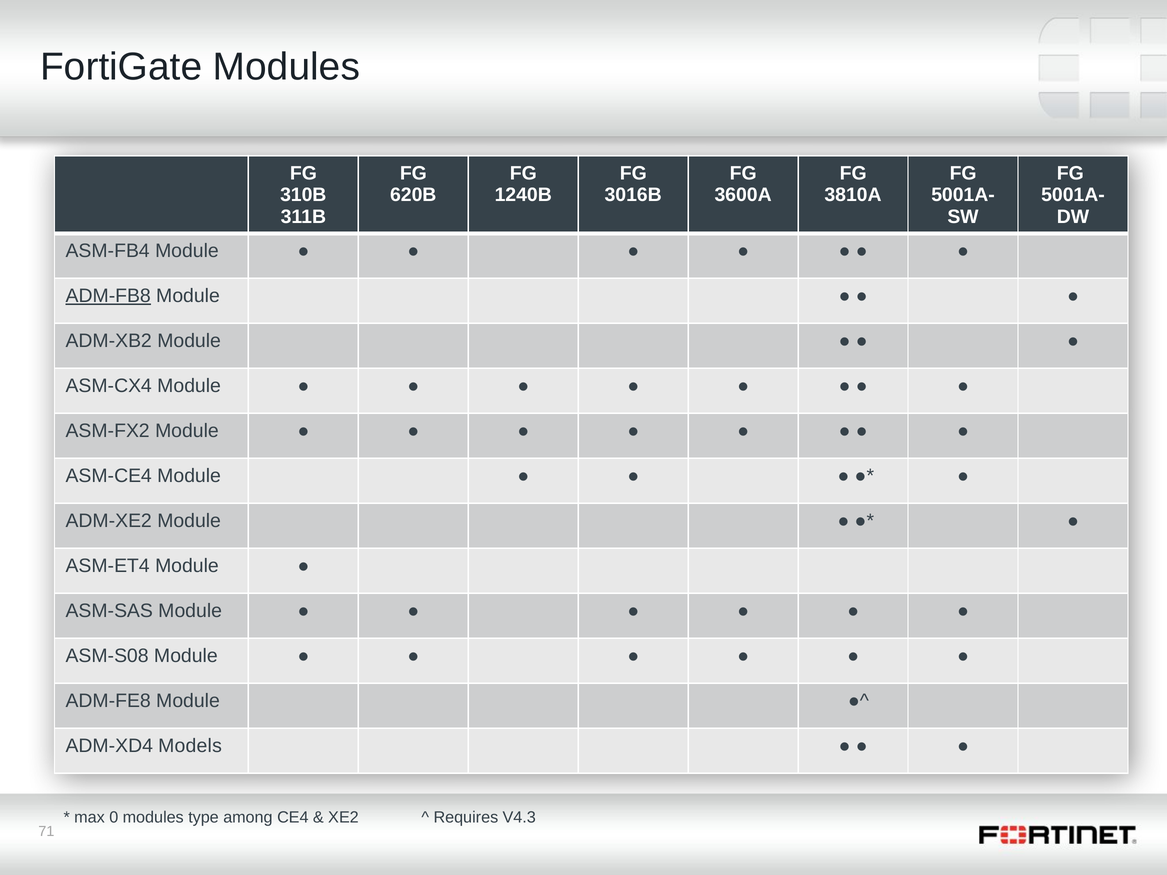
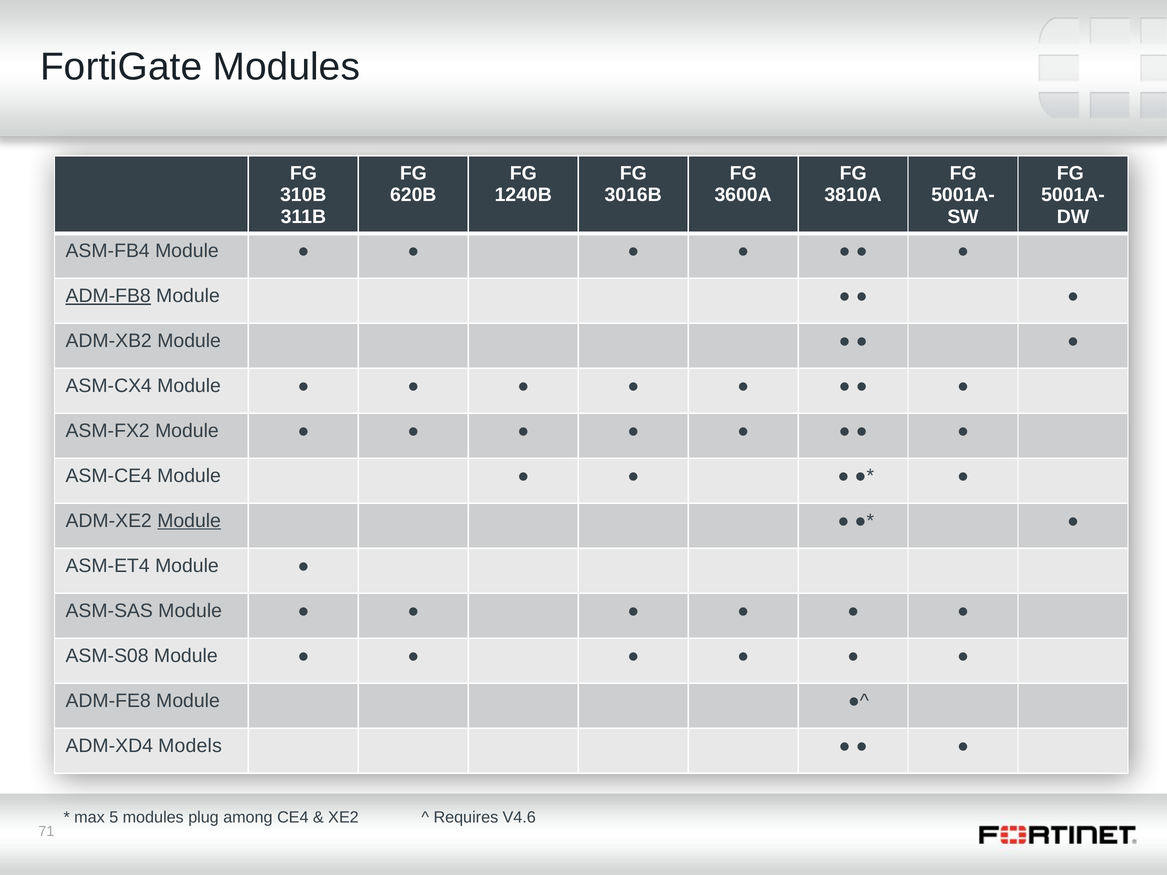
Module at (189, 521) underline: none -> present
0: 0 -> 5
type: type -> plug
V4.3: V4.3 -> V4.6
